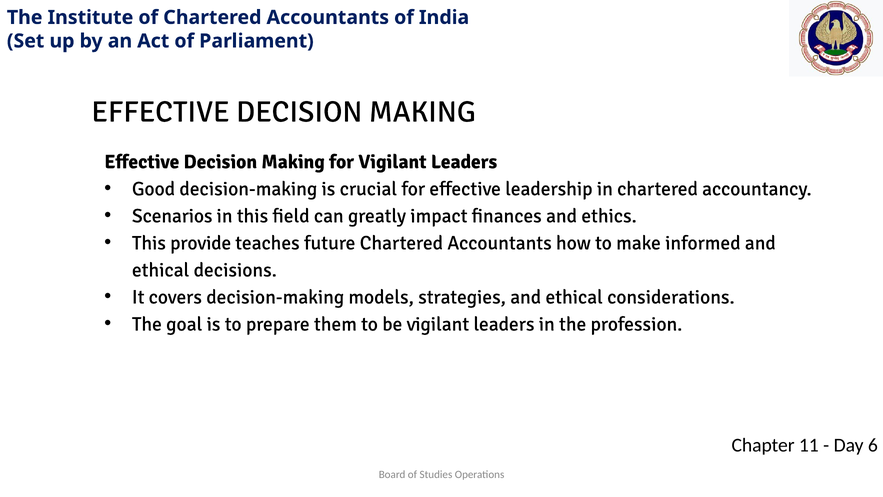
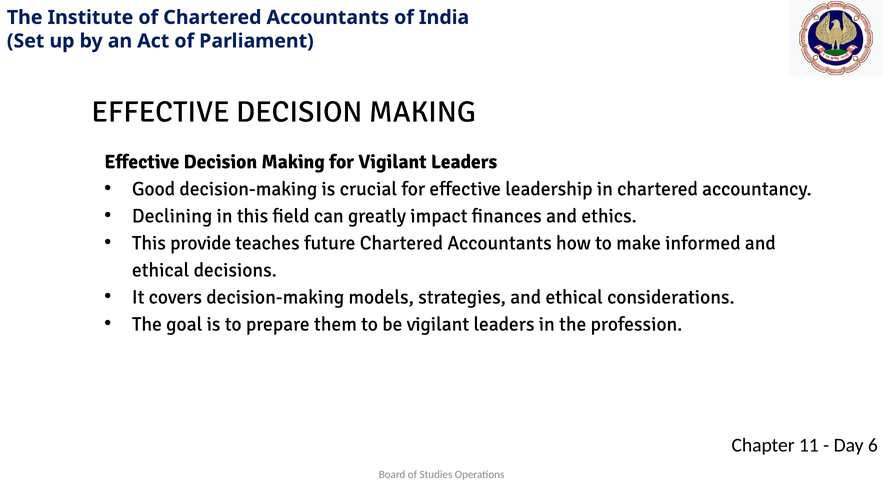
Scenarios: Scenarios -> Declining
